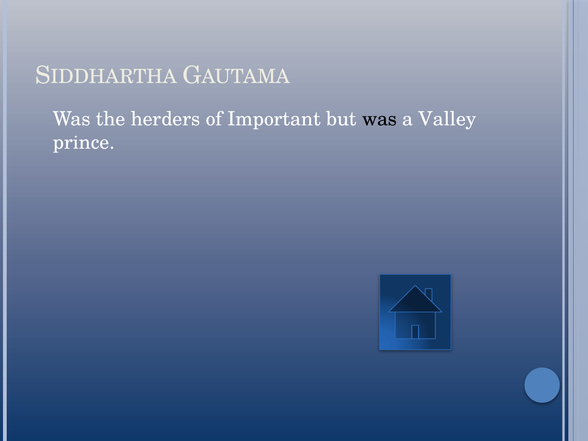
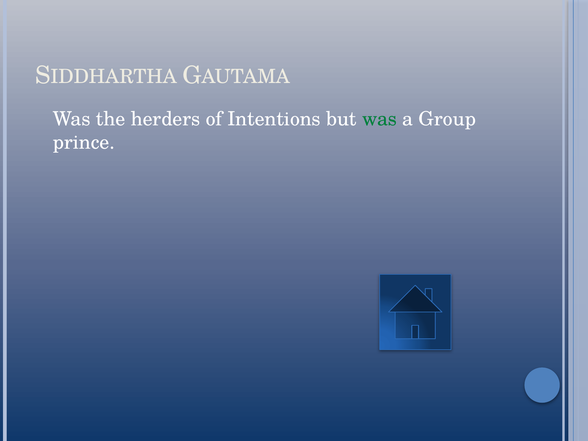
Important: Important -> Intentions
was at (380, 119) colour: black -> green
Valley: Valley -> Group
